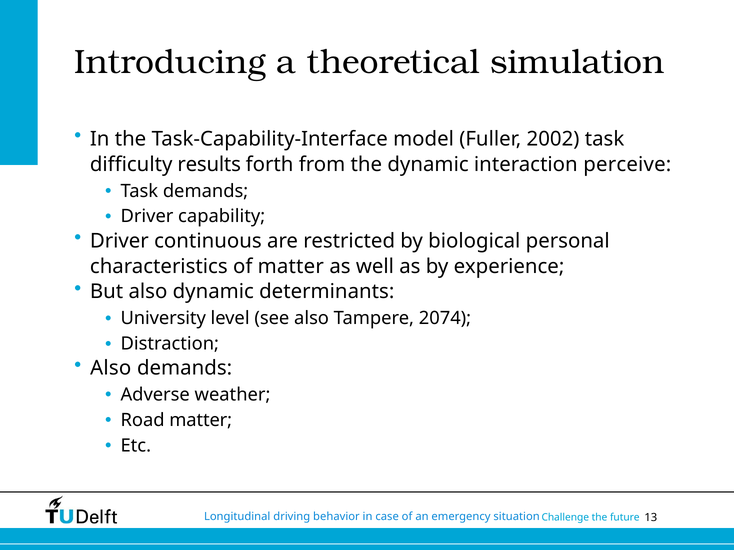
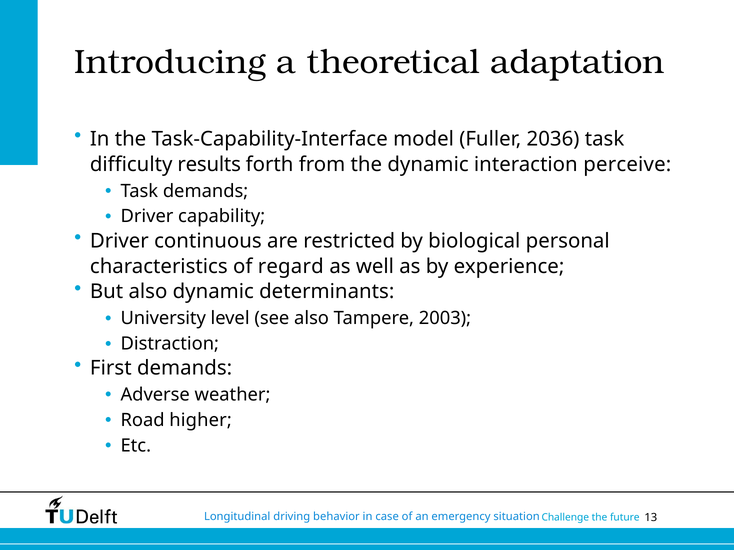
simulation: simulation -> adaptation
2002: 2002 -> 2036
of matter: matter -> regard
2074: 2074 -> 2003
Also at (111, 368): Also -> First
Road matter: matter -> higher
